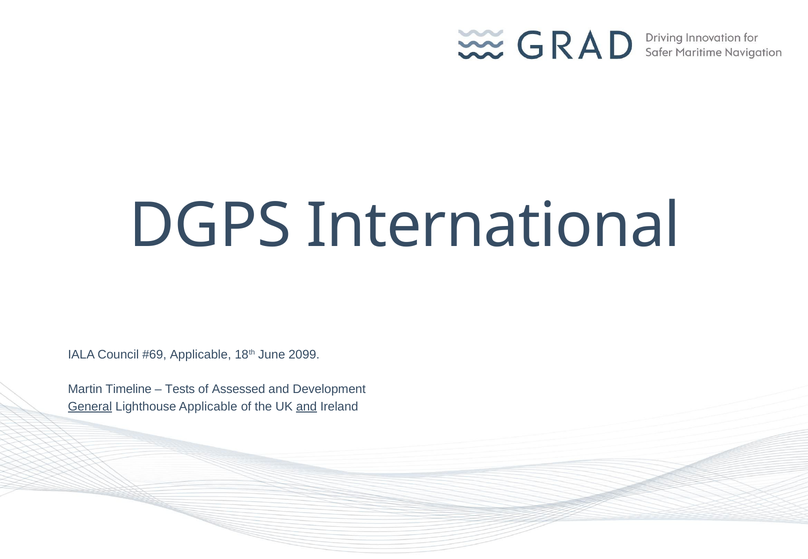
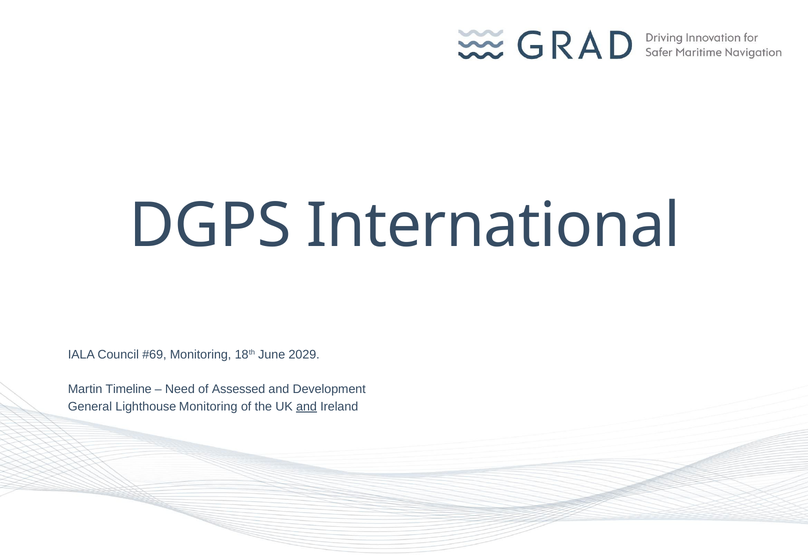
Applicable at (201, 355): Applicable -> Monitoring
2099: 2099 -> 2029
Tests: Tests -> Need
General underline: present -> none
Lighthouse Applicable: Applicable -> Monitoring
